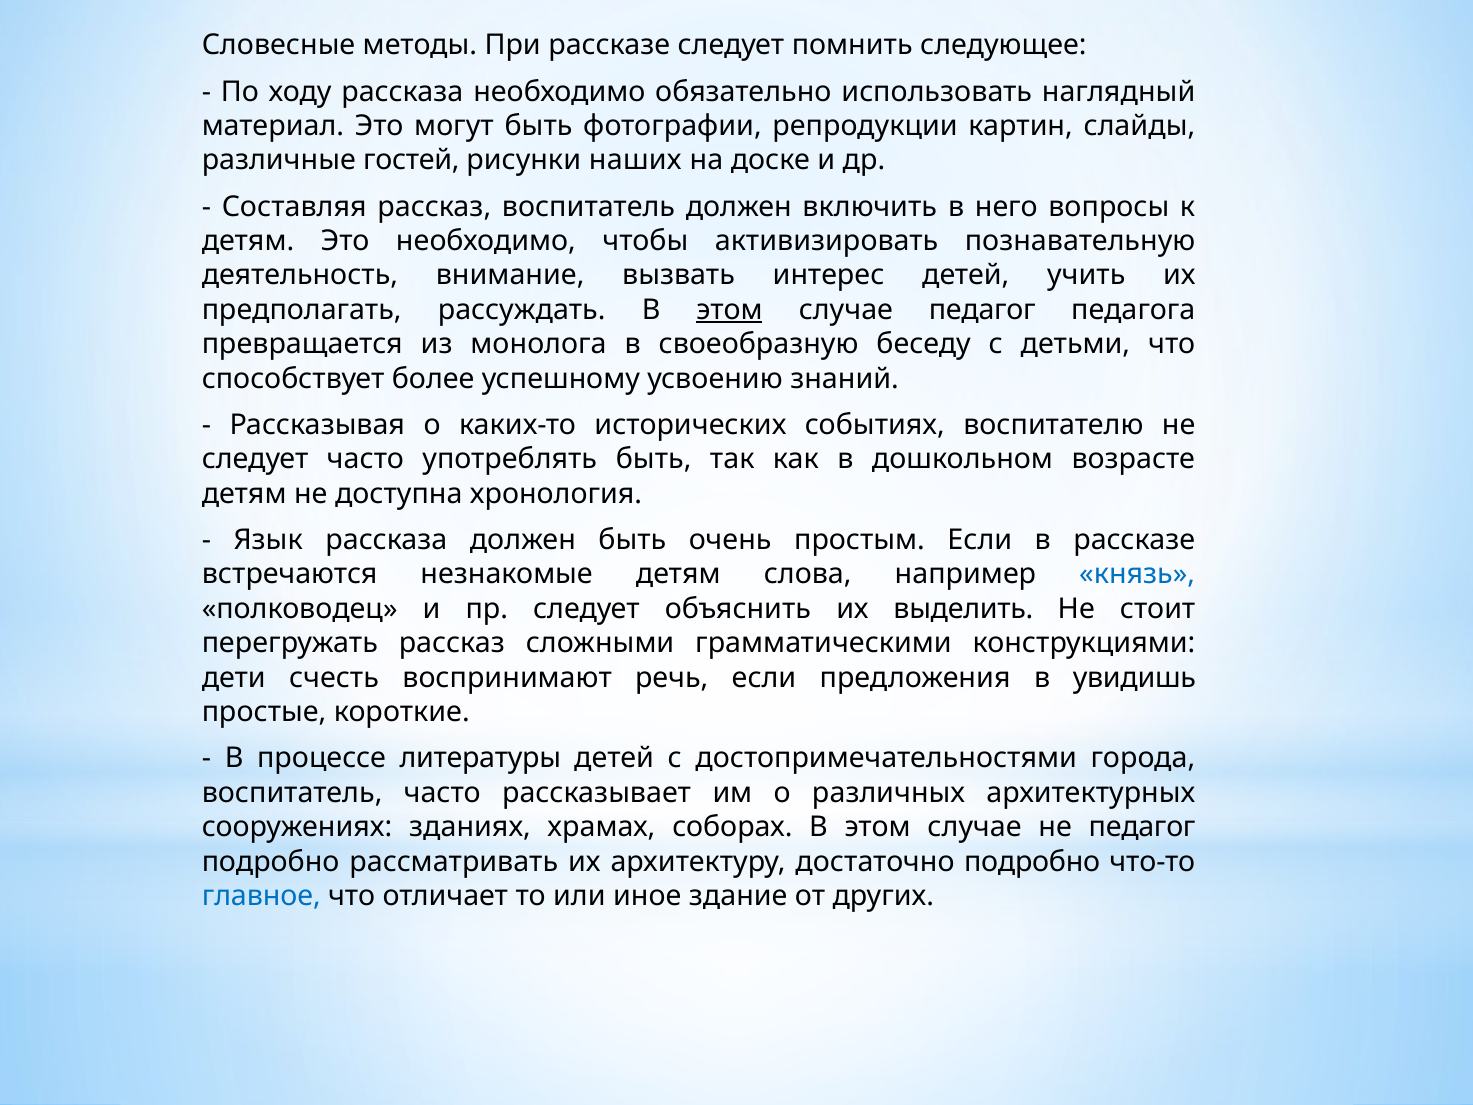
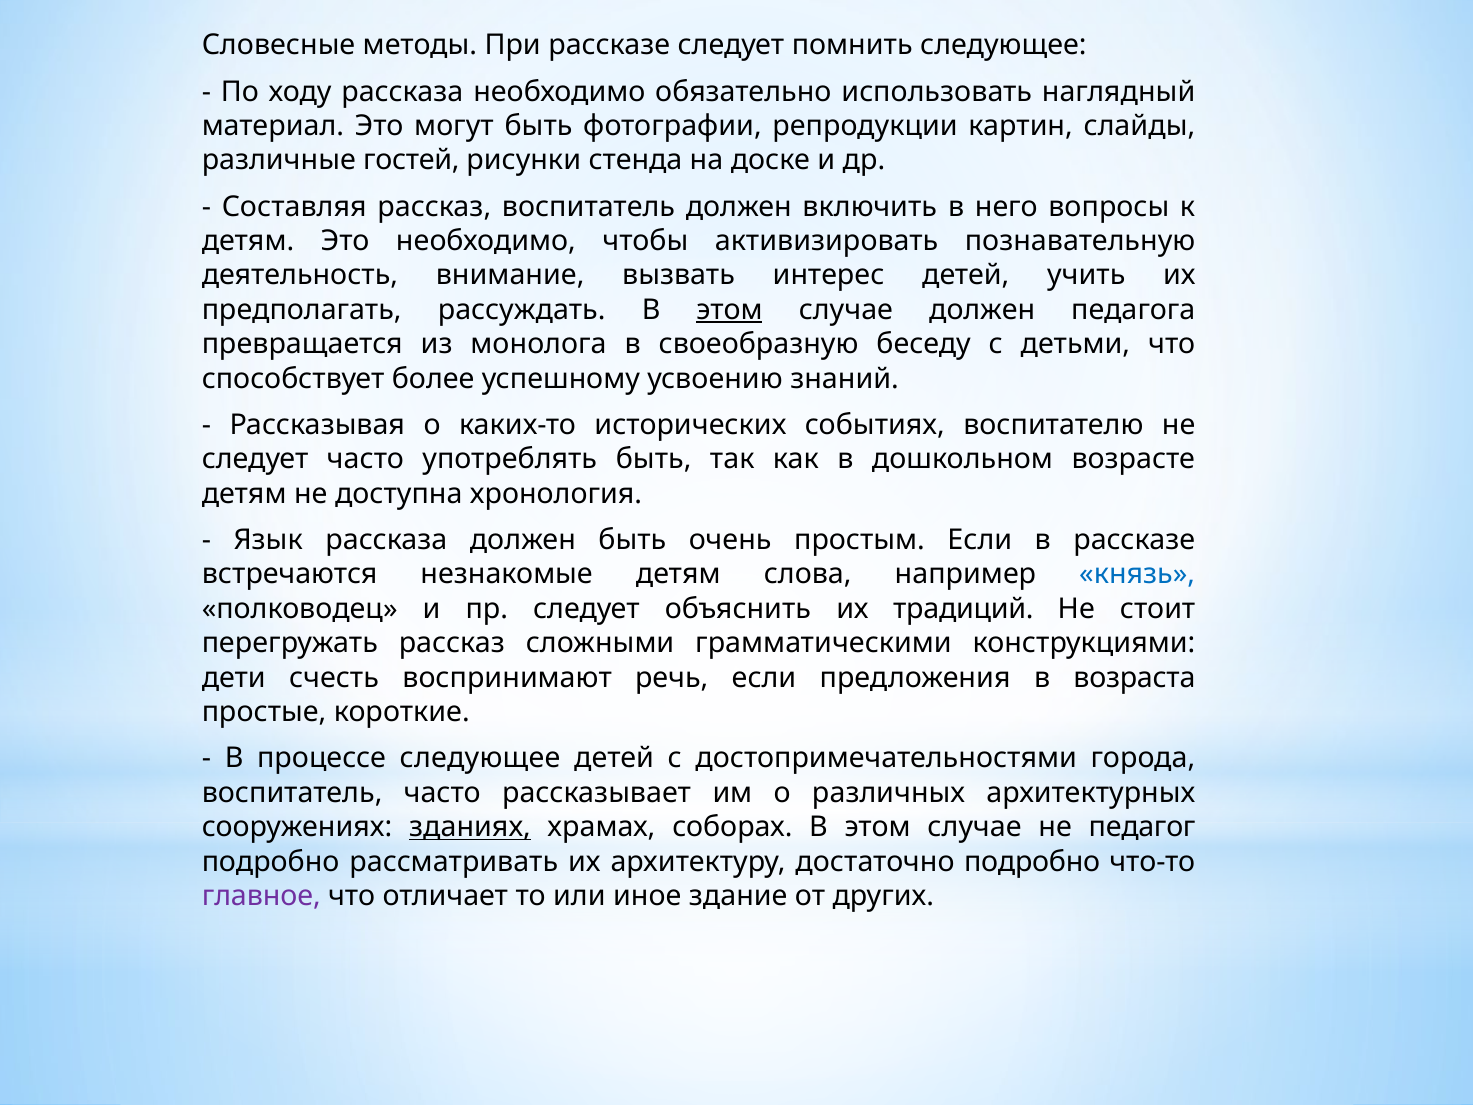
наших: наших -> стенда
случае педагог: педагог -> должен
выделить: выделить -> традиций
увидишь: увидишь -> возраста
процессе литературы: литературы -> следующее
зданиях underline: none -> present
главное colour: blue -> purple
